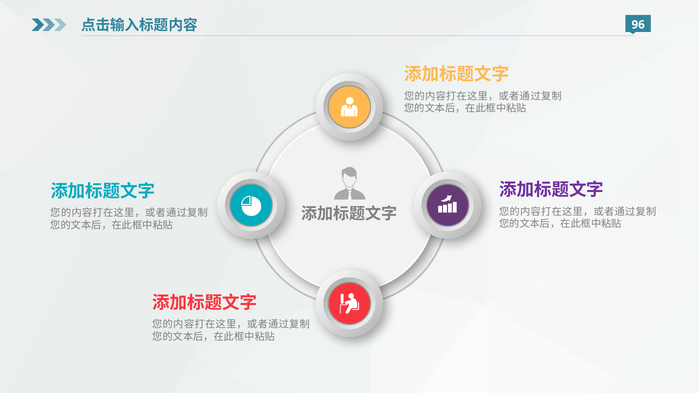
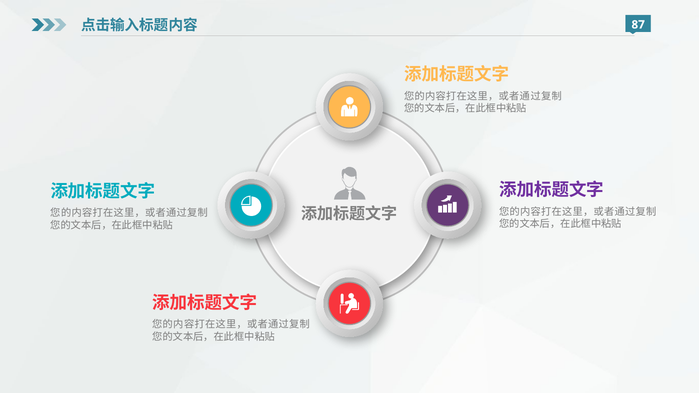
96: 96 -> 87
